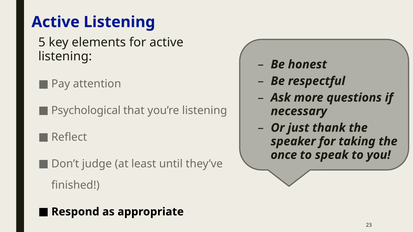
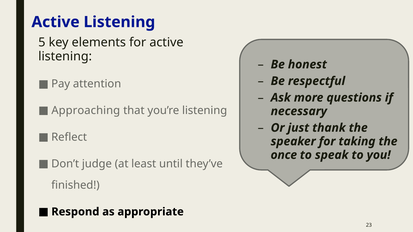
Psychological: Psychological -> Approaching
